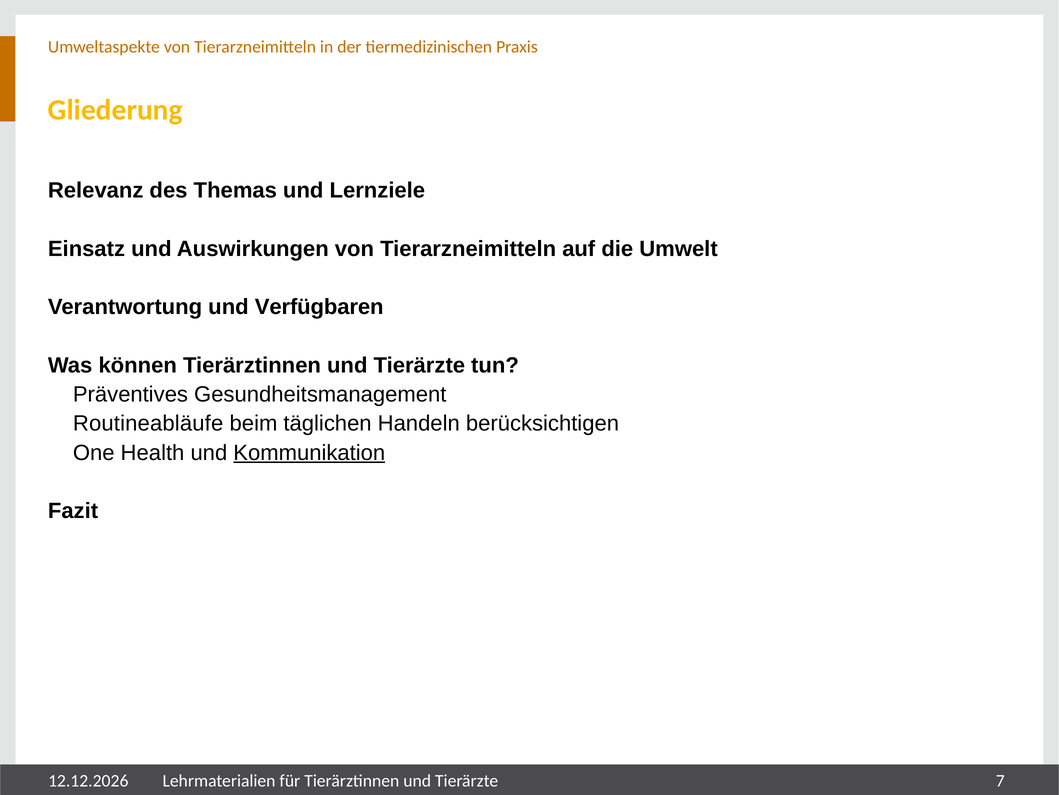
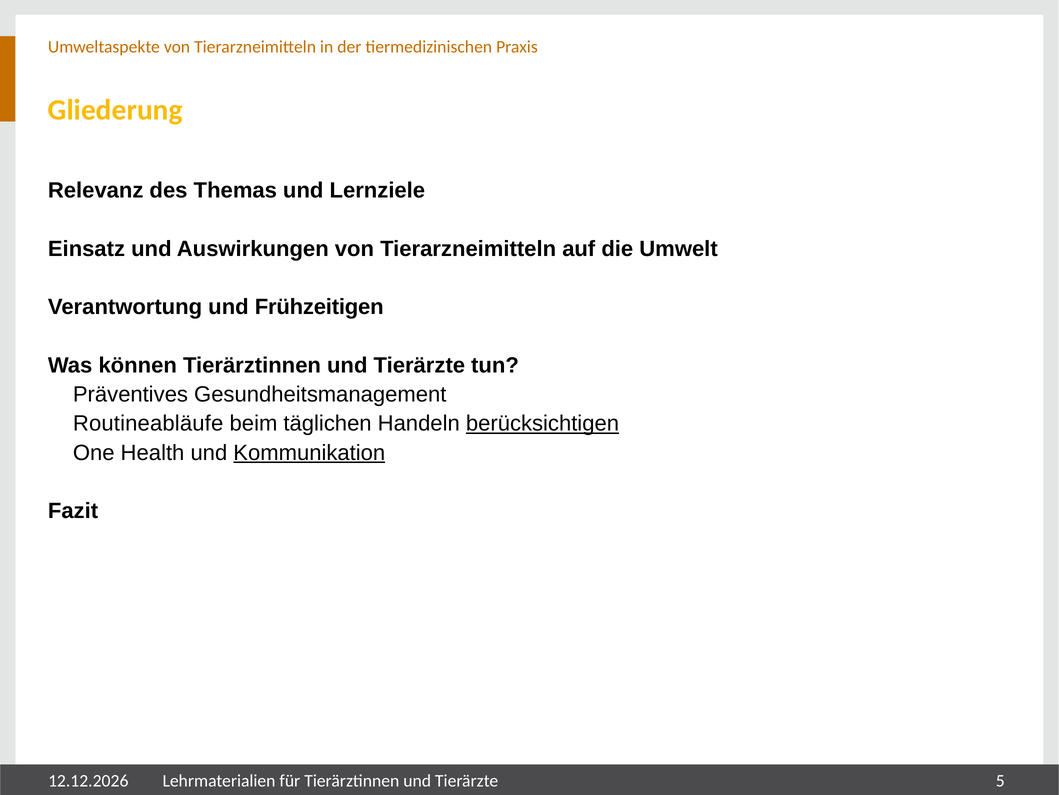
Verfügbaren: Verfügbaren -> Frühzeitigen
berücksichtigen underline: none -> present
7: 7 -> 5
